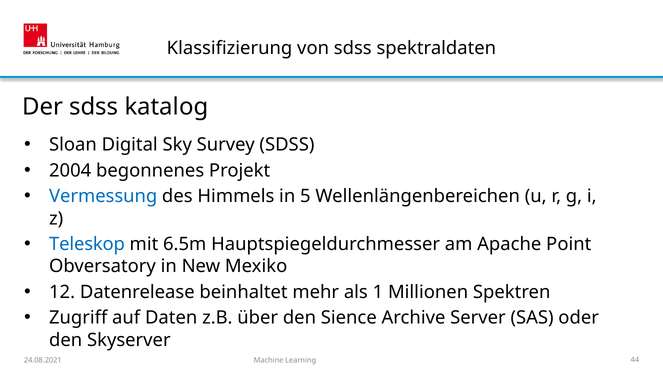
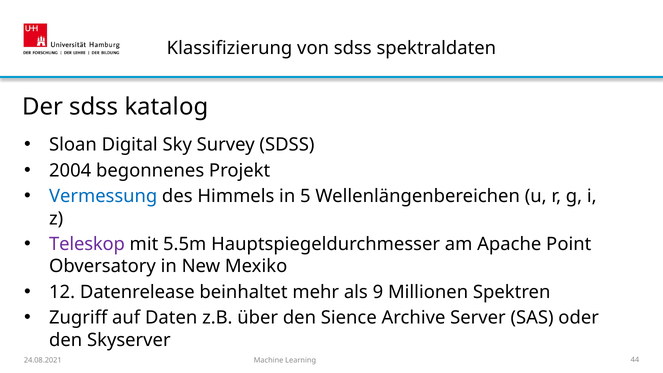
Teleskop colour: blue -> purple
6.5m: 6.5m -> 5.5m
1: 1 -> 9
